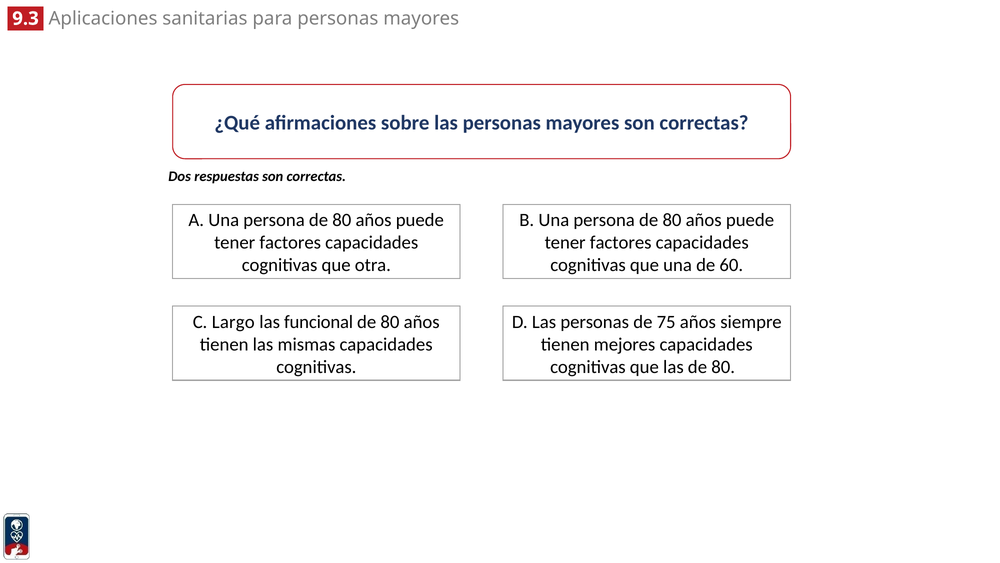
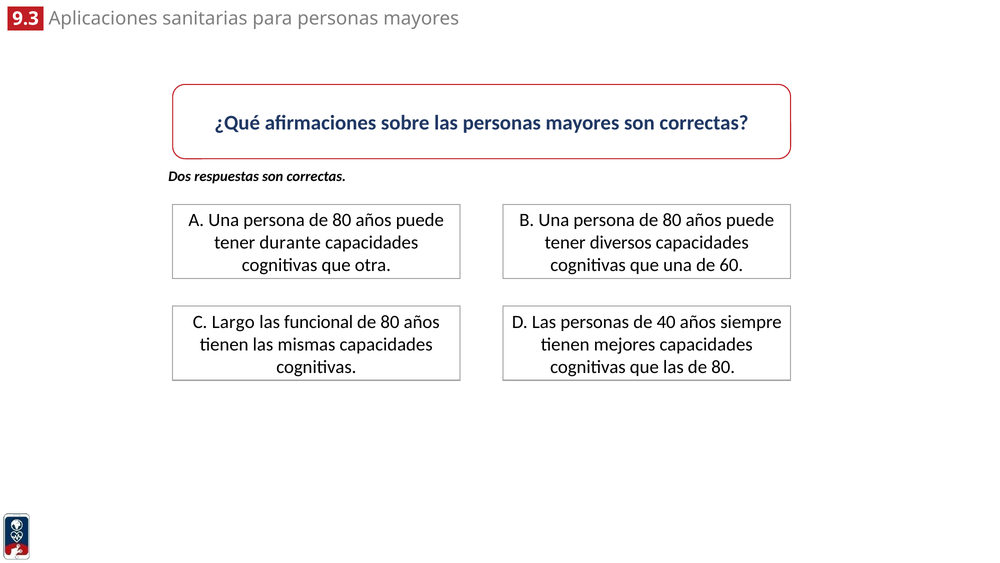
factores at (290, 243): factores -> durante
factores at (621, 243): factores -> diversos
75: 75 -> 40
